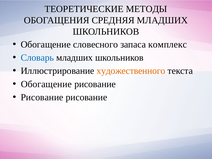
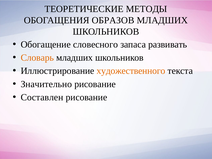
СРЕДНЯЯ: СРЕДНЯЯ -> ОБРАЗОВ
комплекс: комплекс -> развивать
Словарь colour: blue -> orange
Обогащение at (46, 84): Обогащение -> Значительно
Рисование at (42, 97): Рисование -> Составлен
